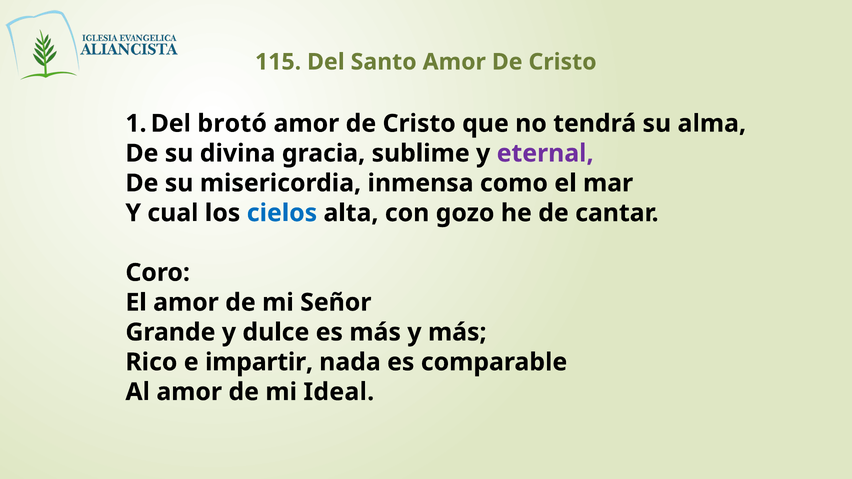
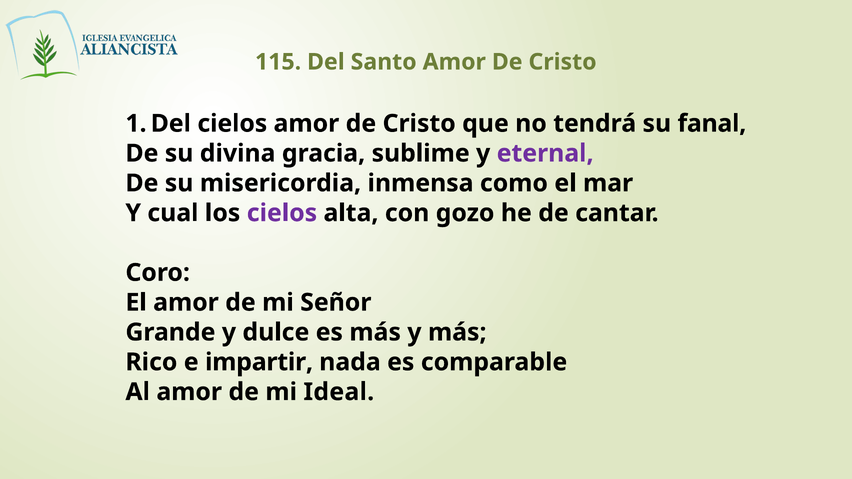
Del brotó: brotó -> cielos
alma: alma -> fanal
cielos at (282, 213) colour: blue -> purple
